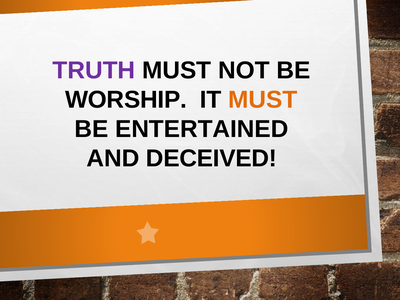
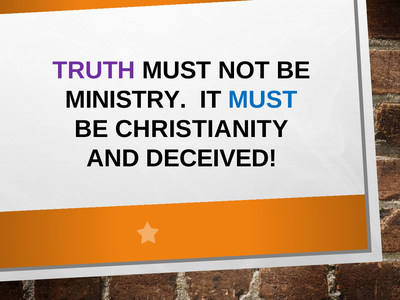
WORSHIP: WORSHIP -> MINISTRY
MUST at (263, 100) colour: orange -> blue
ENTERTAINED: ENTERTAINED -> CHRISTIANITY
